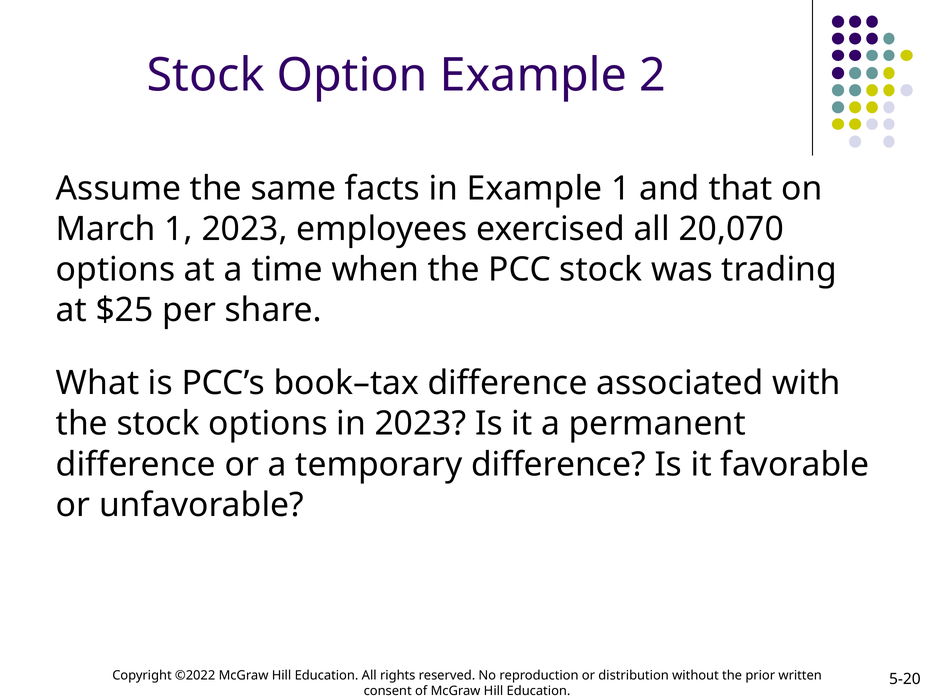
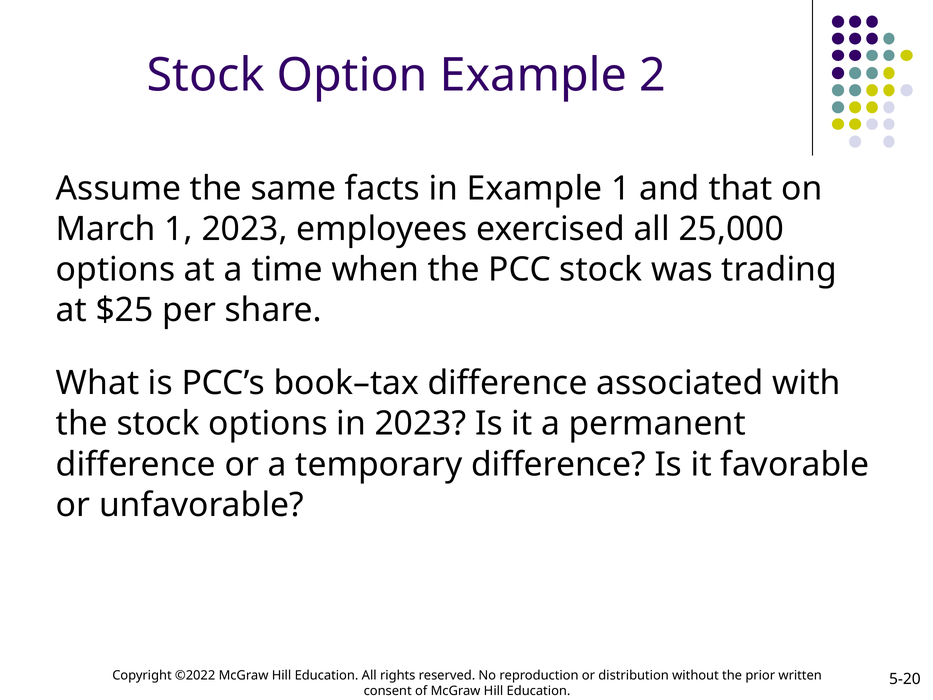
20,070: 20,070 -> 25,000
